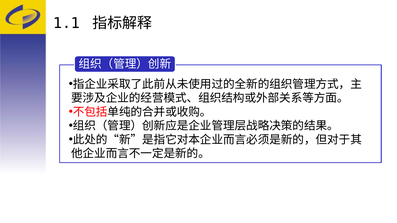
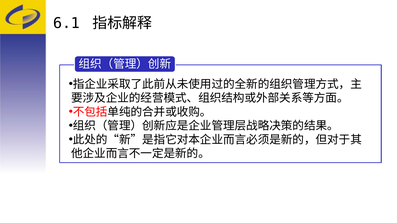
1.1: 1.1 -> 6.1
